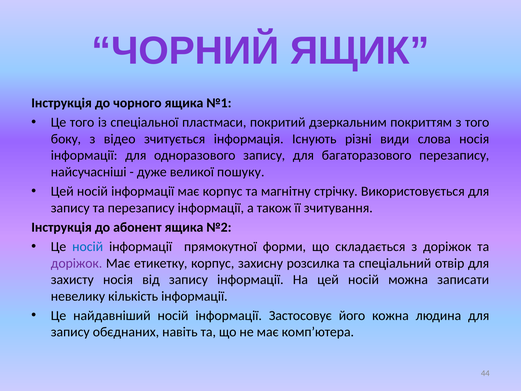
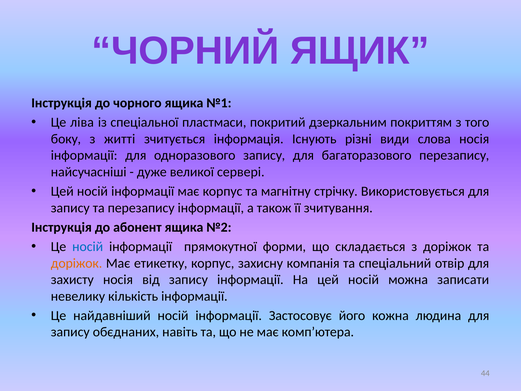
Це того: того -> ліва
відео: відео -> житті
пошуку: пошуку -> сервері
доріжок at (77, 263) colour: purple -> orange
розсилка: розсилка -> компанія
